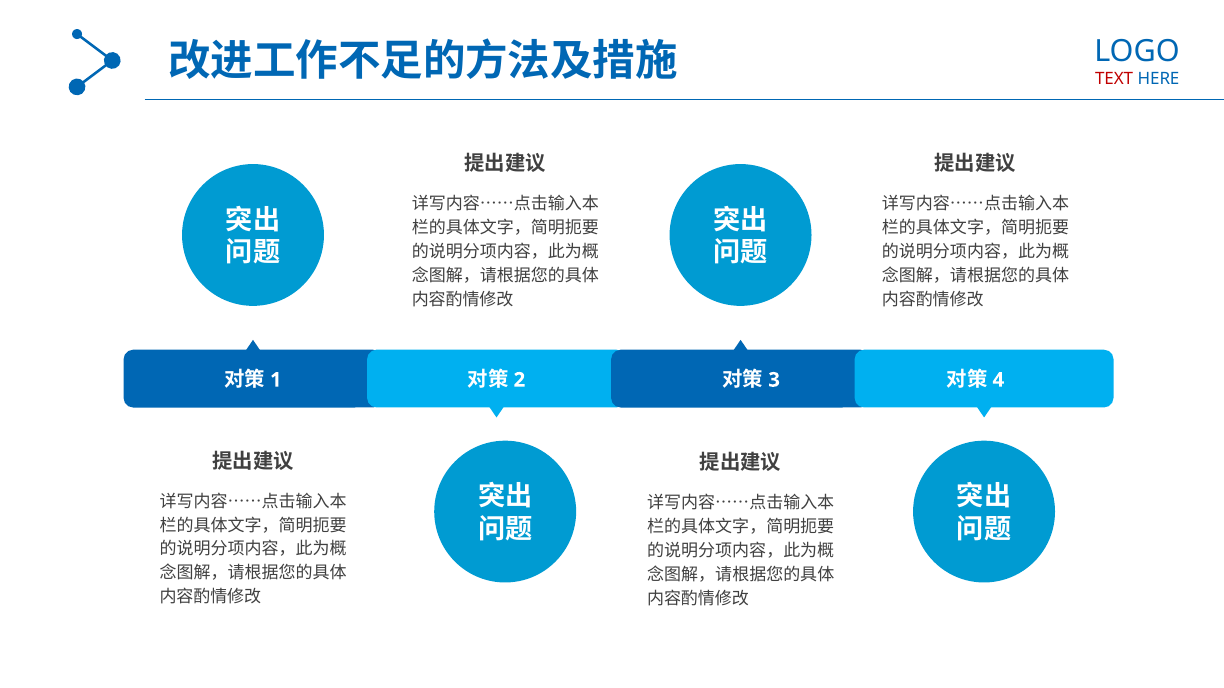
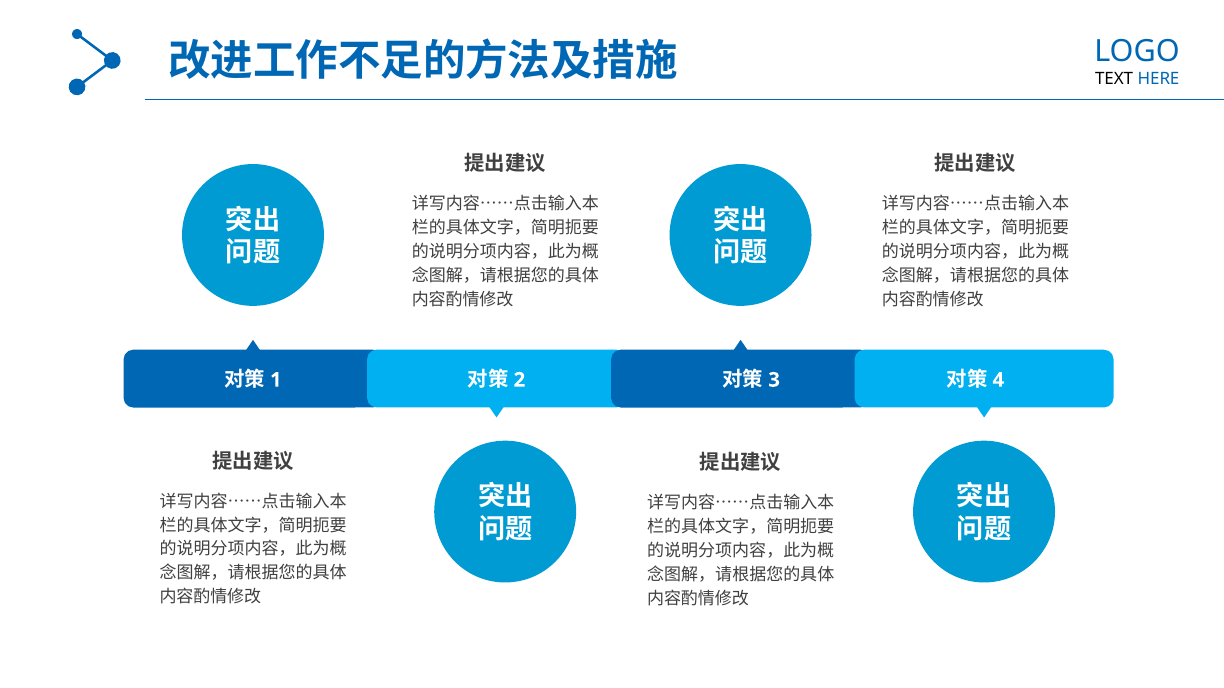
TEXT colour: red -> black
